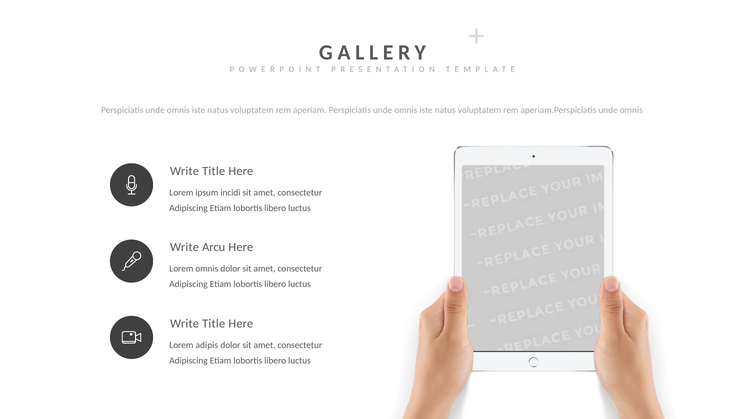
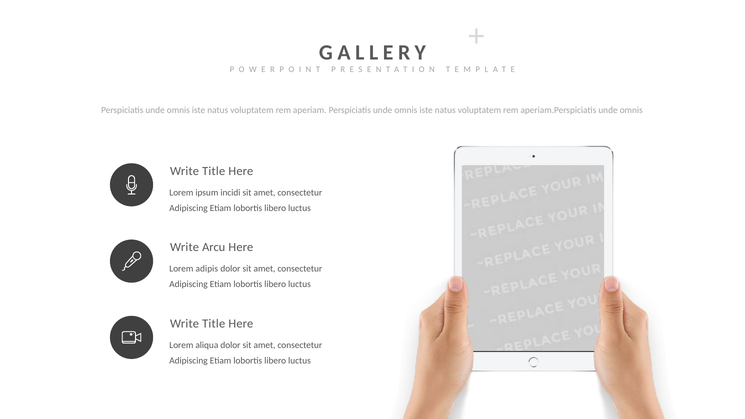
Lorem omnis: omnis -> adipis
adipis: adipis -> aliqua
